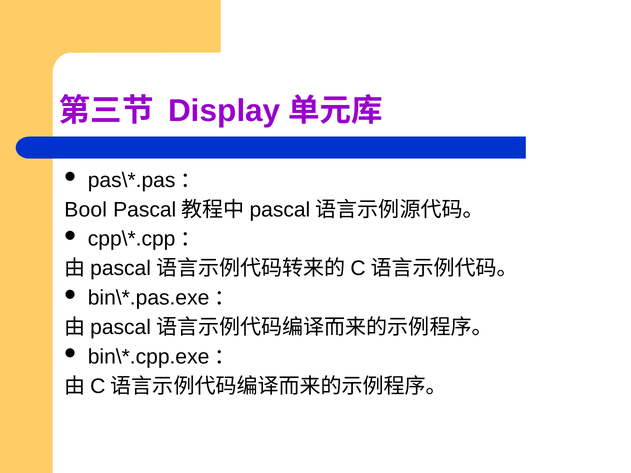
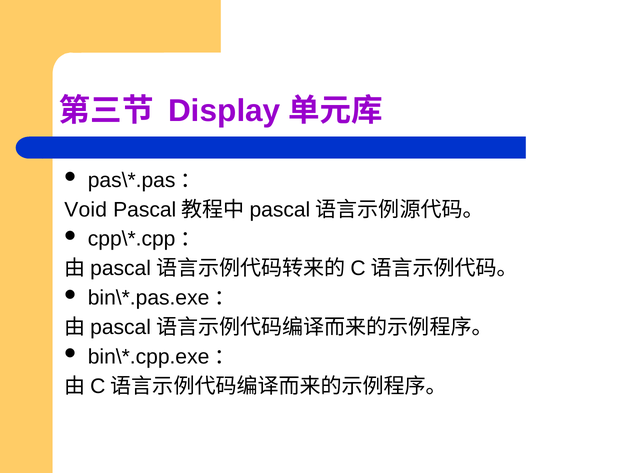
Bool: Bool -> Void
